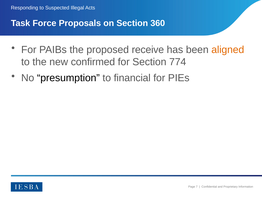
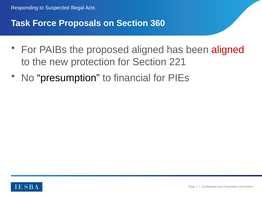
proposed receive: receive -> aligned
aligned at (228, 50) colour: orange -> red
confirmed: confirmed -> protection
774: 774 -> 221
